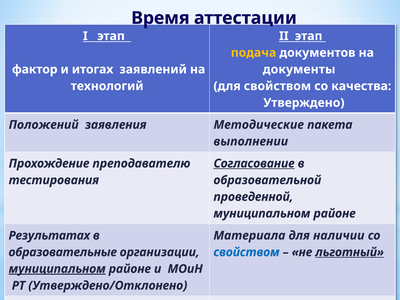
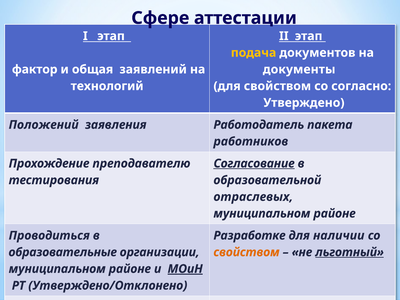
Время: Время -> Сфере
итогах: итогах -> общая
качества: качества -> согласно
Методические: Методические -> Работодатель
выполнении: выполнении -> работников
проведенной: проведенной -> отраслевых
Результатах: Результатах -> Проводиться
Материала: Материала -> Разработке
свойством at (247, 252) colour: blue -> orange
муниципальном at (57, 269) underline: present -> none
МОиН underline: none -> present
